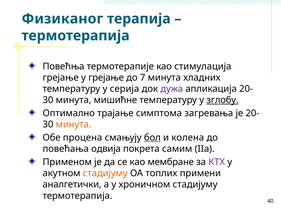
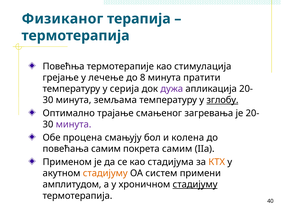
у грејање: грејање -> лечење
7: 7 -> 8
хладних: хладних -> пратити
мишићне: мишићне -> земљама
симптома: симптома -> смањеног
минута at (74, 124) colour: orange -> purple
бол underline: present -> none
повећања одвија: одвија -> самим
мембране: мембране -> стадијума
КТХ colour: purple -> orange
топлих: топлих -> систем
аналгетички: аналгетички -> амплитудом
стадијуму at (195, 184) underline: none -> present
